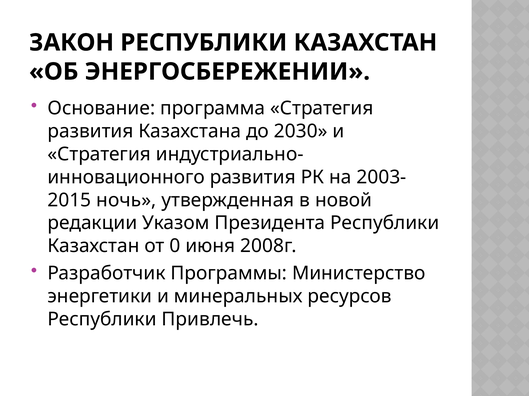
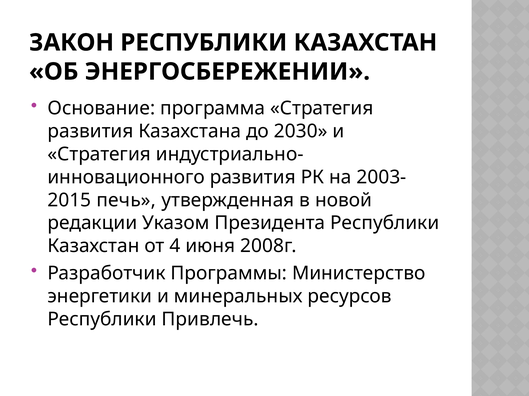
ночь: ночь -> печь
0: 0 -> 4
